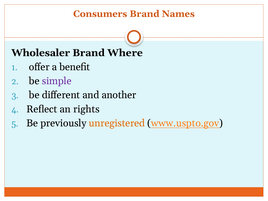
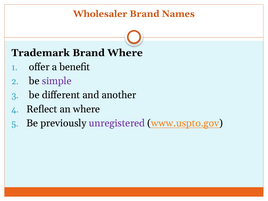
Consumers: Consumers -> Wholesaler
Wholesaler: Wholesaler -> Trademark
an rights: rights -> where
unregistered colour: orange -> purple
